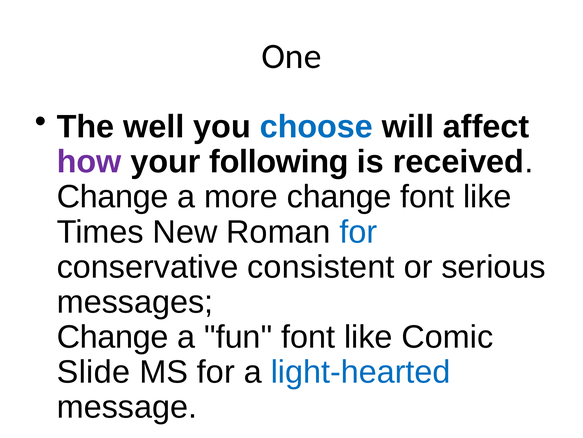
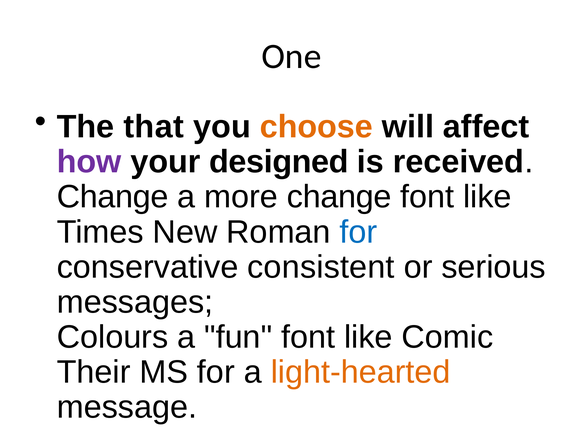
well: well -> that
choose colour: blue -> orange
following: following -> designed
Change at (113, 337): Change -> Colours
Slide: Slide -> Their
light-hearted colour: blue -> orange
